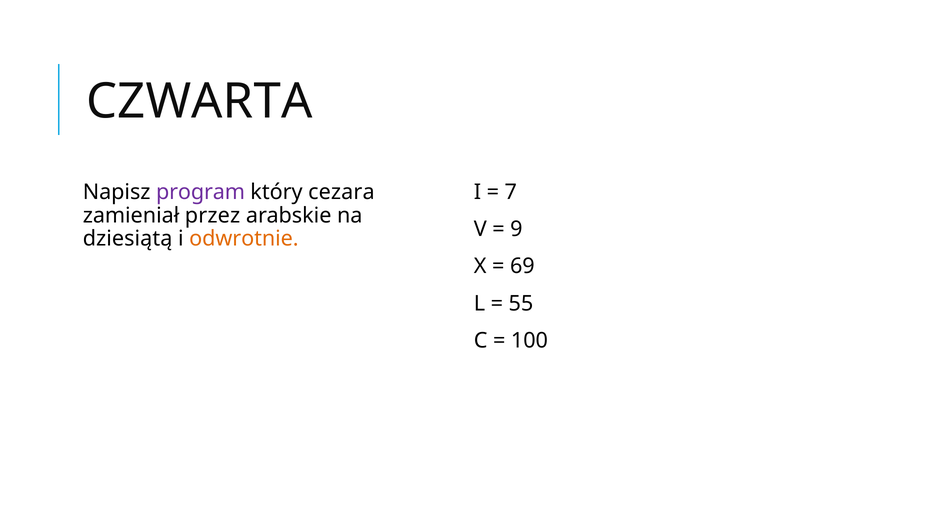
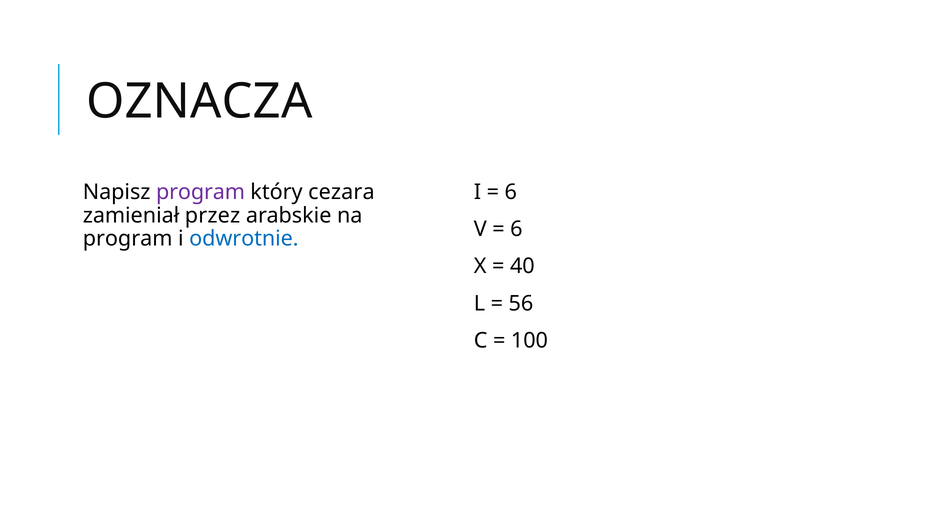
CZWARTA: CZWARTA -> OZNACZA
7 at (511, 192): 7 -> 6
9 at (516, 229): 9 -> 6
dziesiątą at (128, 239): dziesiątą -> program
odwrotnie colour: orange -> blue
69: 69 -> 40
55: 55 -> 56
